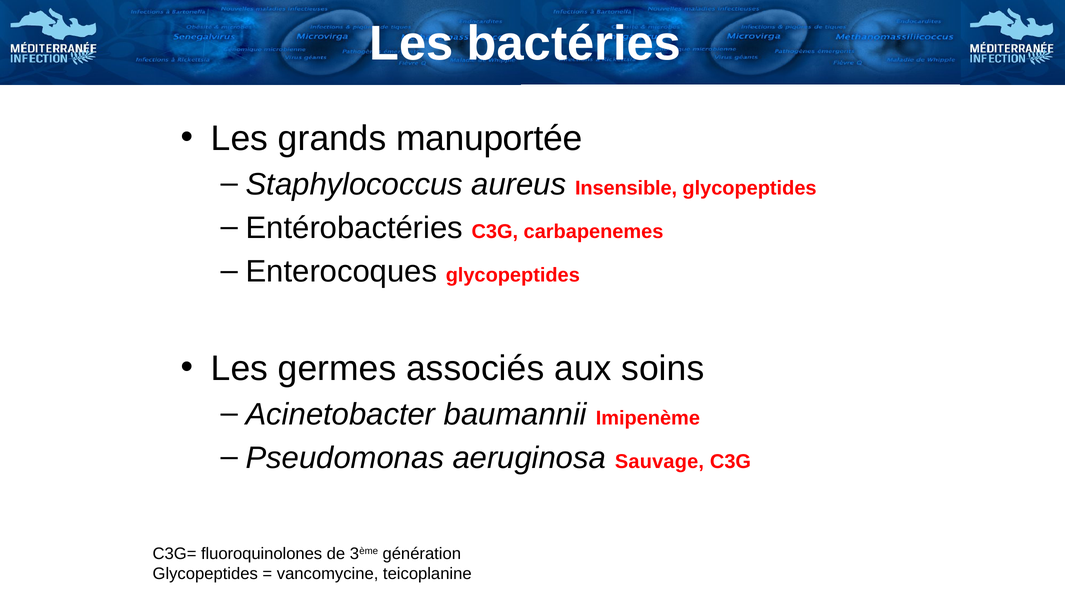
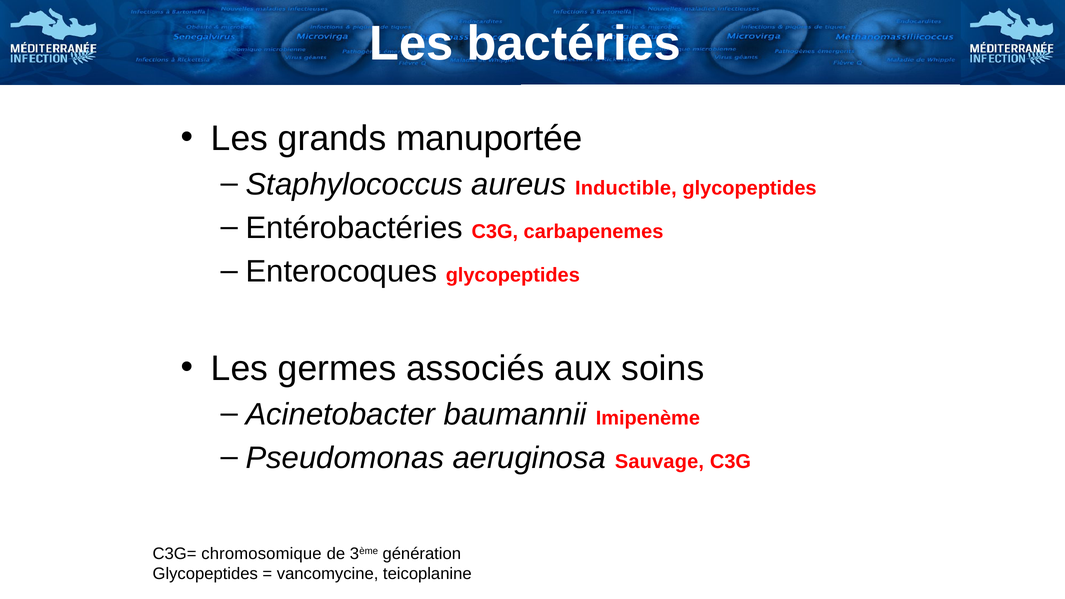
Insensible: Insensible -> Inductible
fluoroquinolones: fluoroquinolones -> chromosomique
